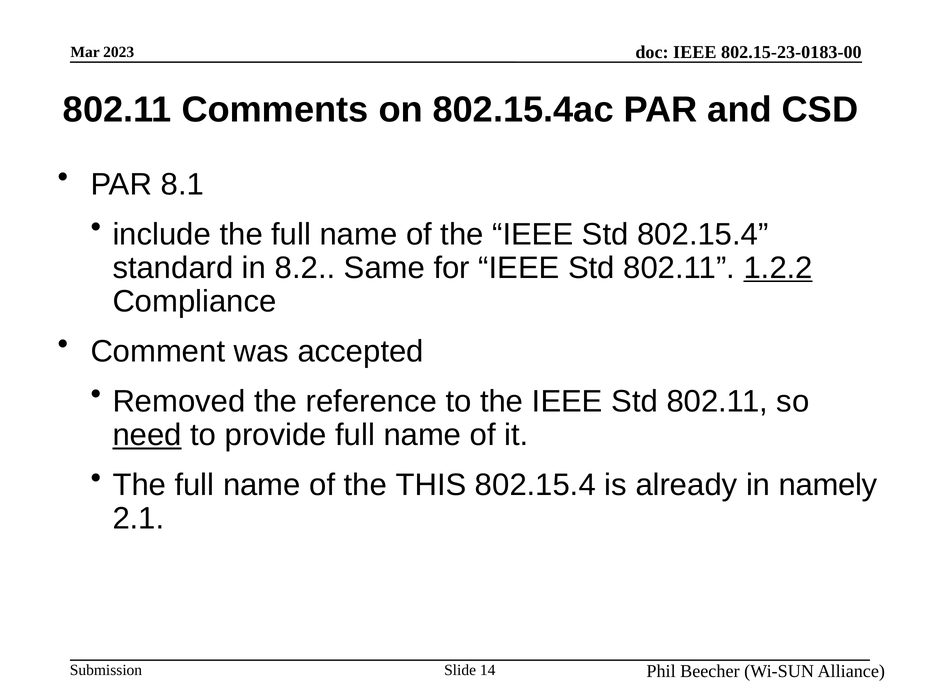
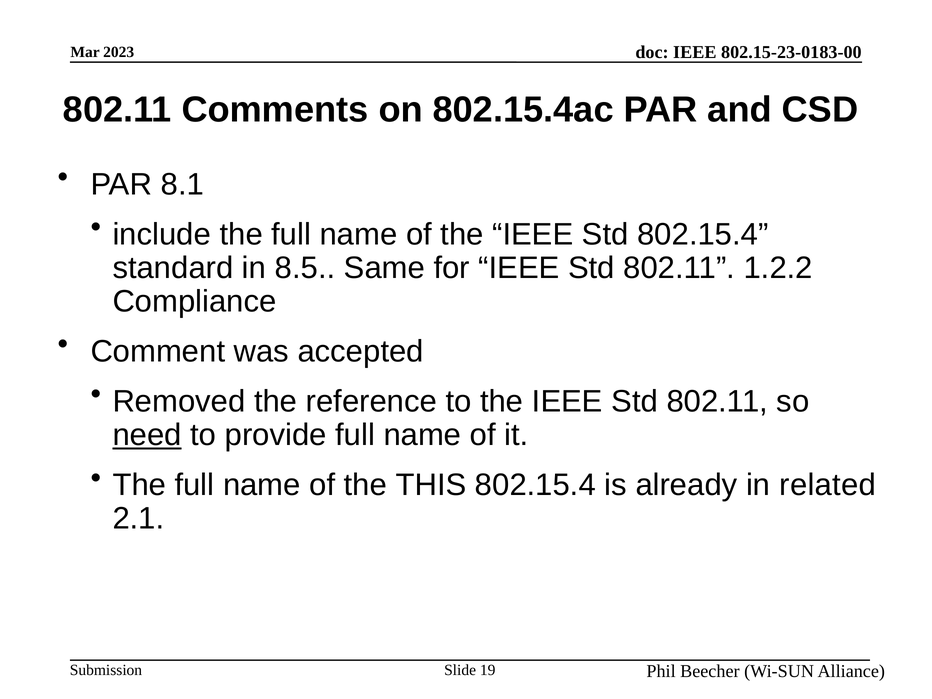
8.2: 8.2 -> 8.5
1.2.2 underline: present -> none
namely: namely -> related
14: 14 -> 19
